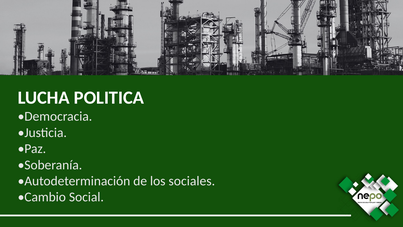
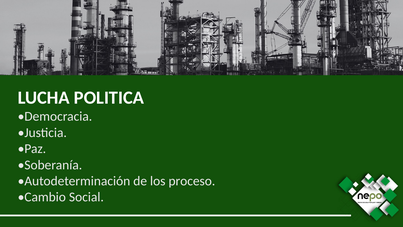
sociales: sociales -> proceso
